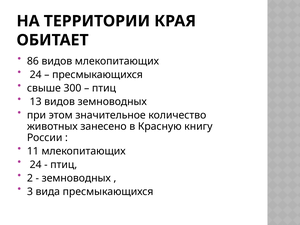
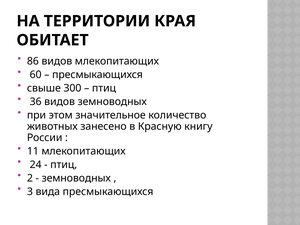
24 at (36, 75): 24 -> 60
13: 13 -> 36
